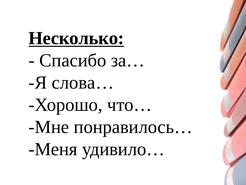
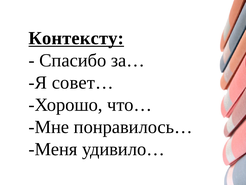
Несколько: Несколько -> Контексту
слова…: слова… -> совет…
